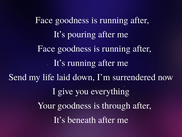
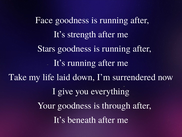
pouring: pouring -> strength
Face at (46, 48): Face -> Stars
Send: Send -> Take
